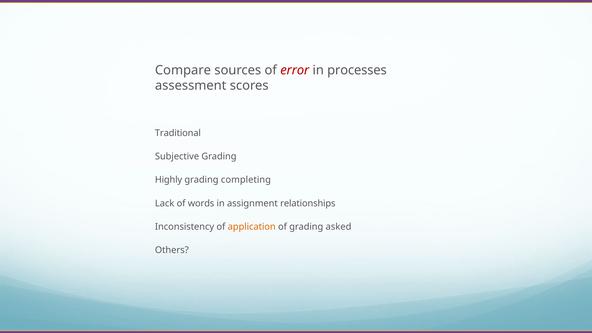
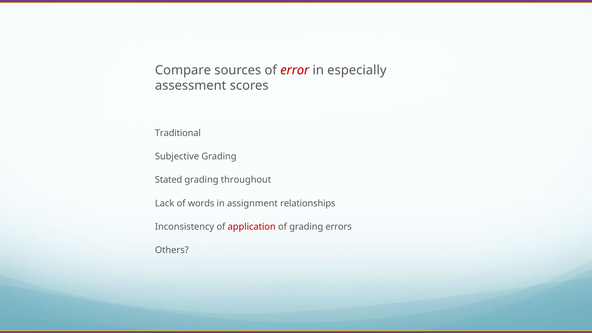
processes: processes -> especially
Highly: Highly -> Stated
completing: completing -> throughout
application colour: orange -> red
asked: asked -> errors
